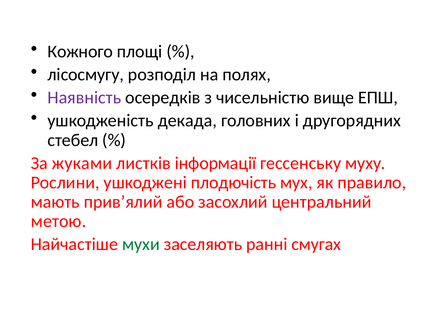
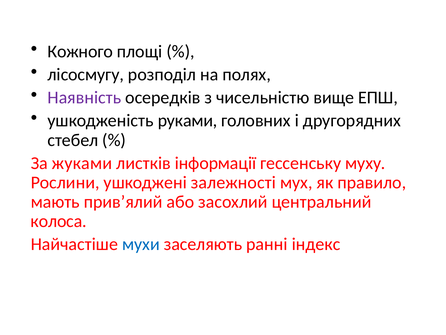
декада: декада -> руками
плодючість: плодючість -> залежності
метою: метою -> колоса
мухи colour: green -> blue
смугах: смугах -> індекс
